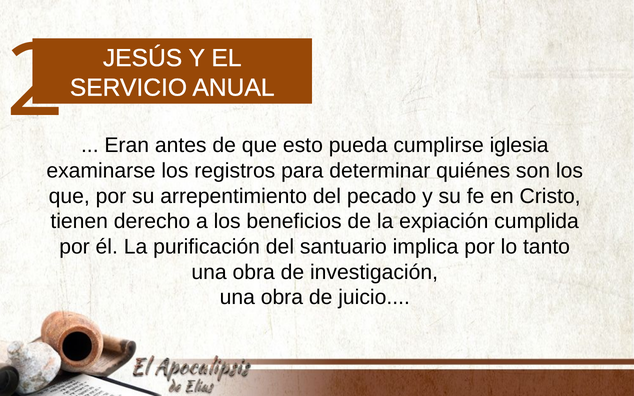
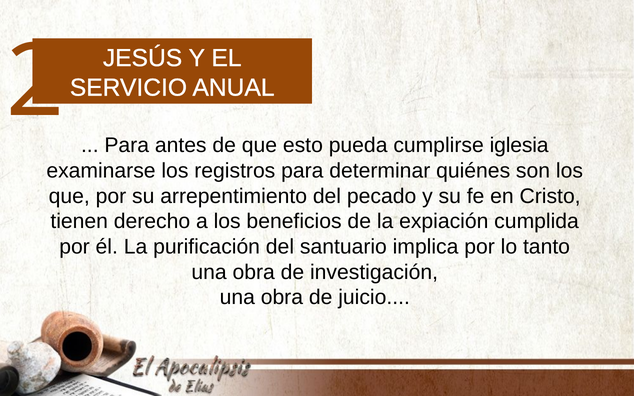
Eran at (127, 145): Eran -> Para
